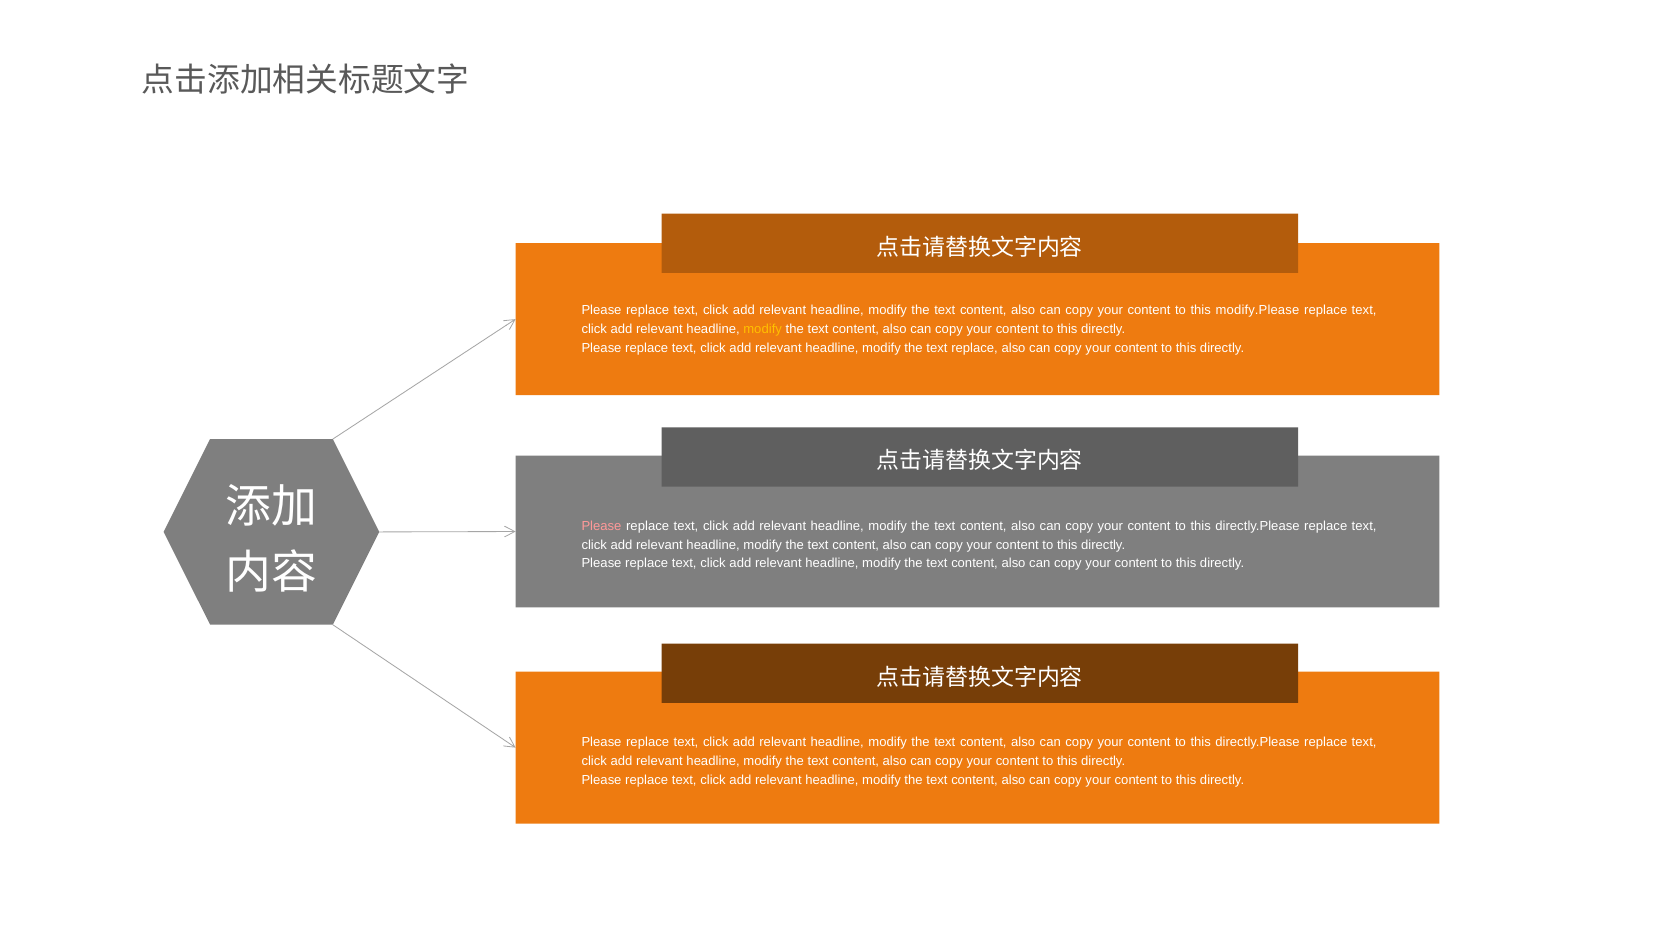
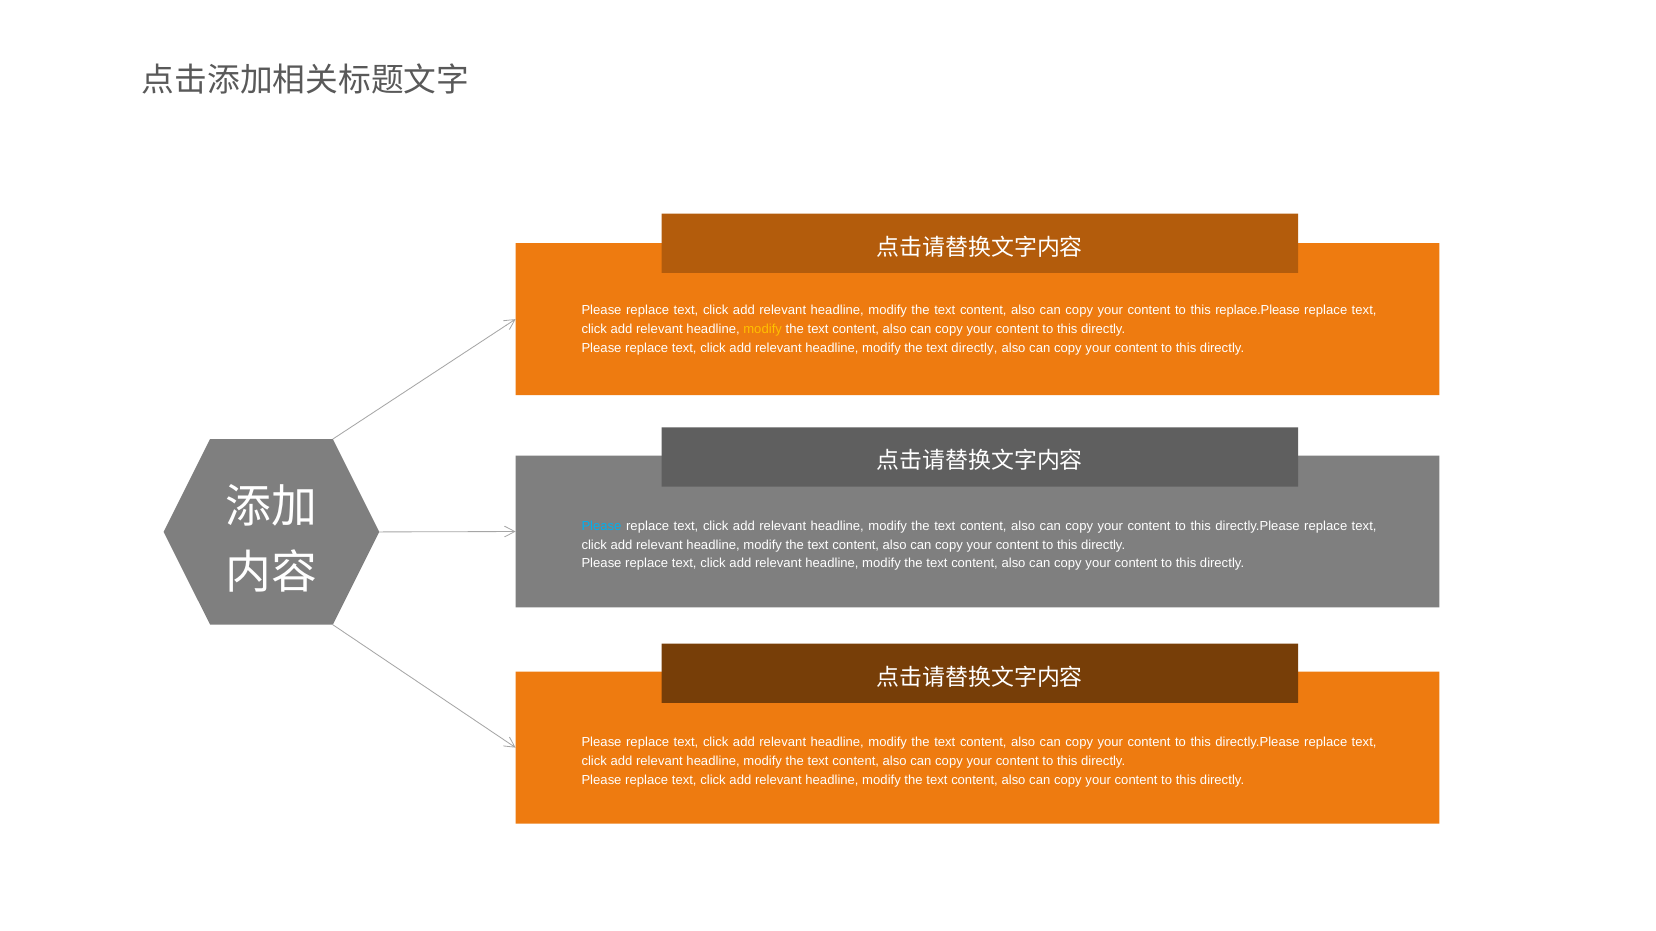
modify.Please: modify.Please -> replace.Please
text replace: replace -> directly
Please at (602, 526) colour: pink -> light blue
